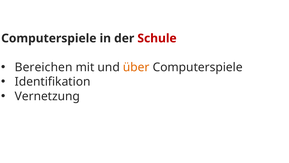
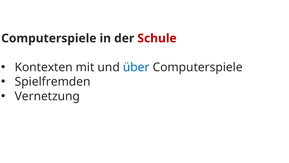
Bereichen: Bereichen -> Kontexten
über colour: orange -> blue
Identifikation: Identifikation -> Spielfremden
